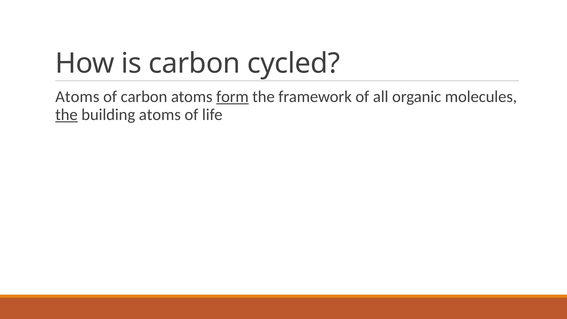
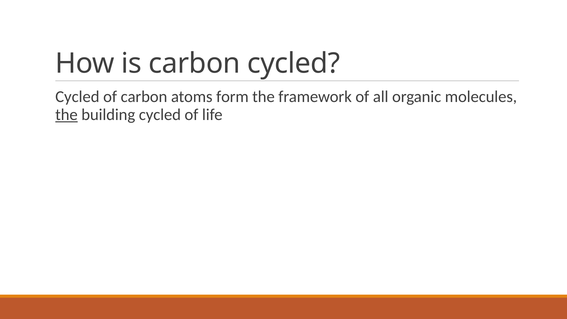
Atoms at (77, 97): Atoms -> Cycled
form underline: present -> none
building atoms: atoms -> cycled
